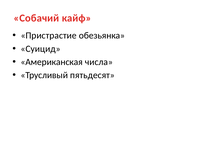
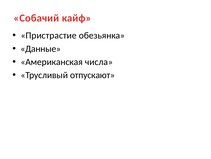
Суицид: Суицид -> Данные
пятьдесят: пятьдесят -> отпускают
